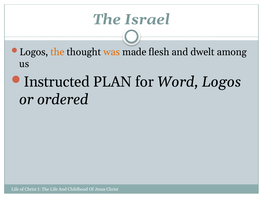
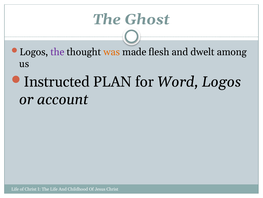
Israel: Israel -> Ghost
the at (57, 52) colour: orange -> purple
ordered: ordered -> account
